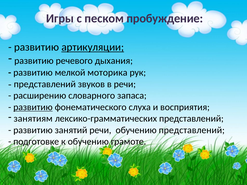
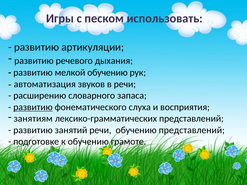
пробуждение: пробуждение -> использовать
артикуляции underline: present -> none
мелкой моторика: моторика -> обучению
представлений at (45, 84): представлений -> автоматизация
